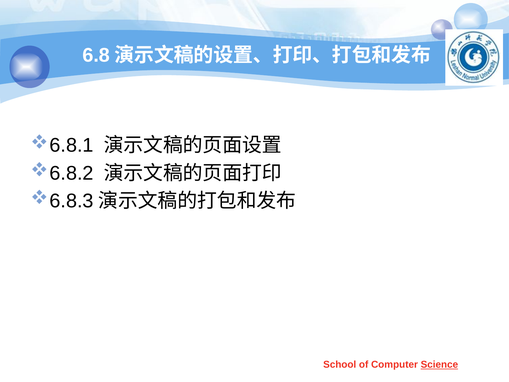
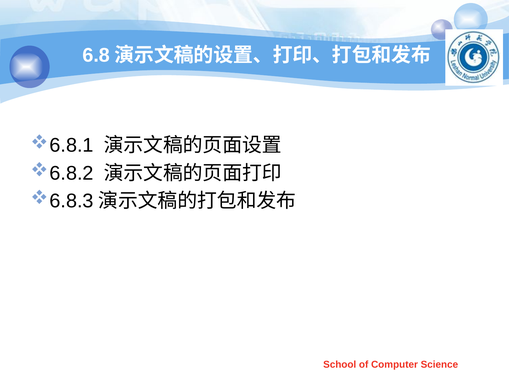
Science underline: present -> none
